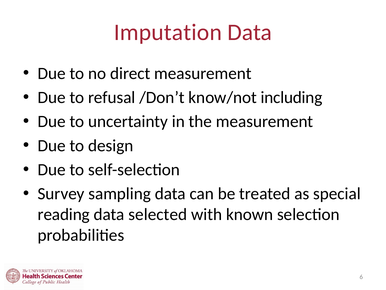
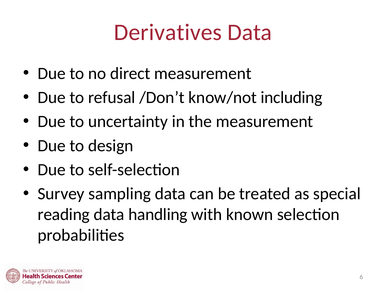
Imputation: Imputation -> Derivatives
selected: selected -> handling
